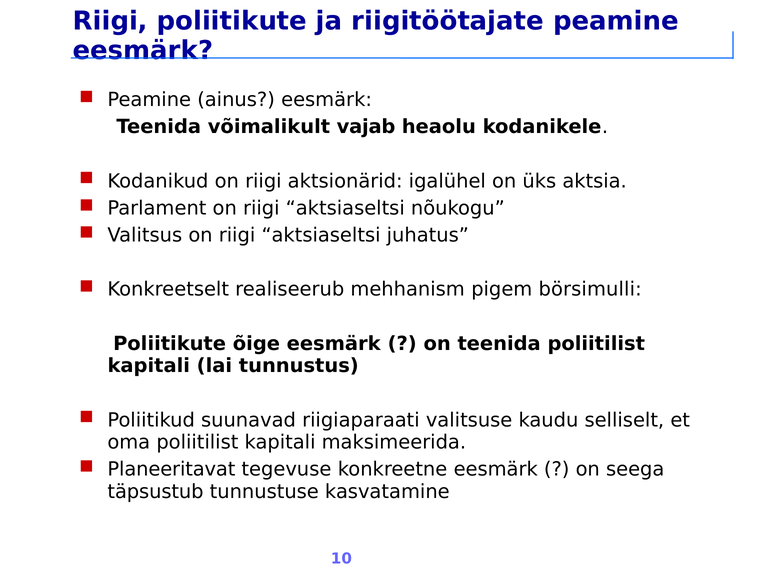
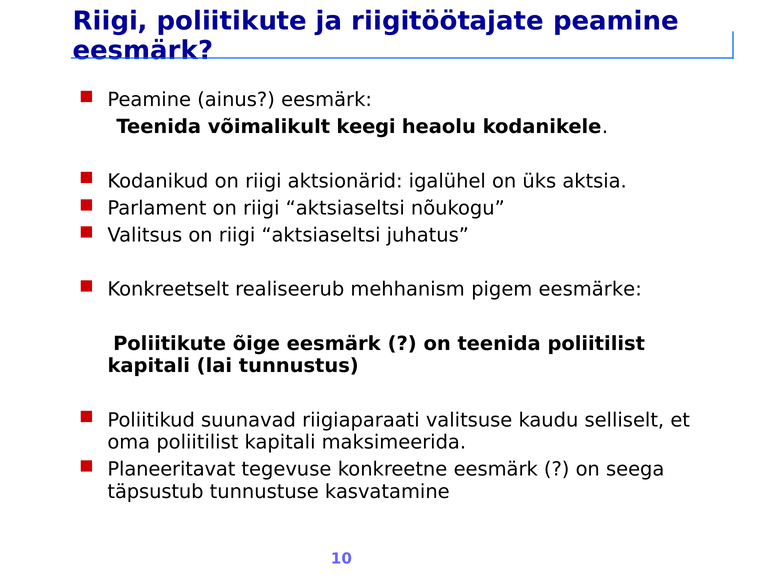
vajab: vajab -> keegi
börsimulli: börsimulli -> eesmärke
